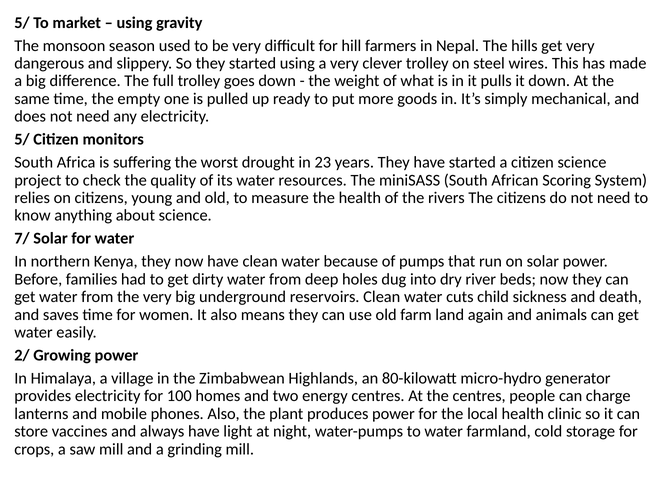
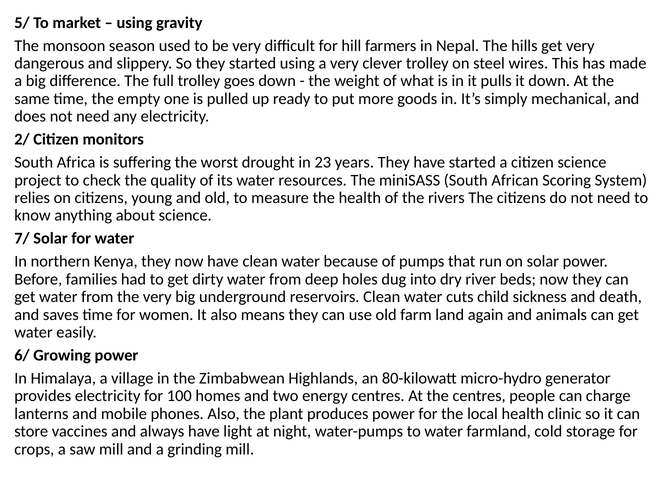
5/ at (22, 139): 5/ -> 2/
2/: 2/ -> 6/
